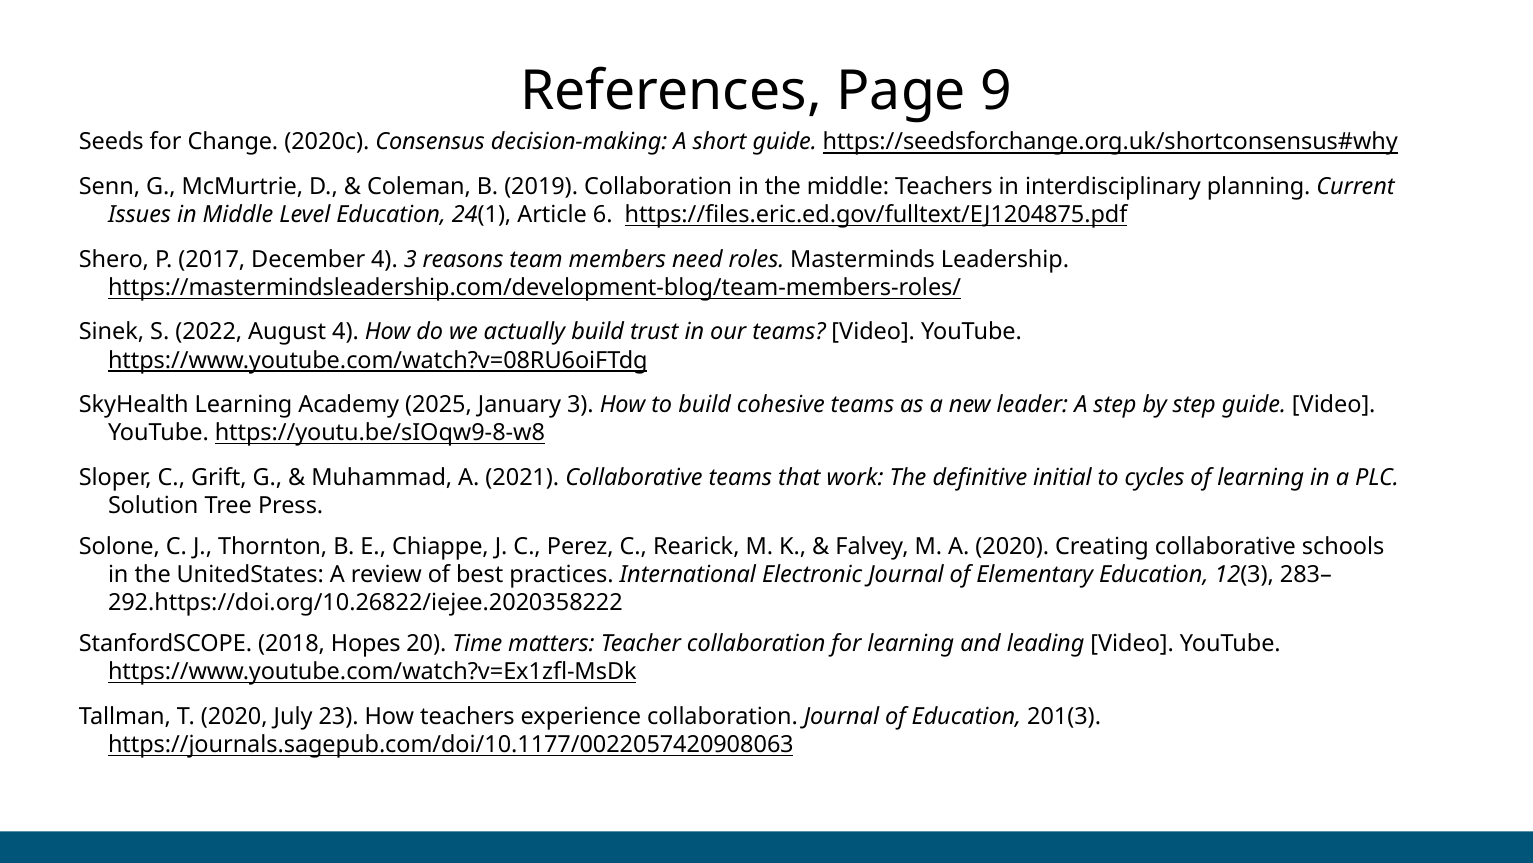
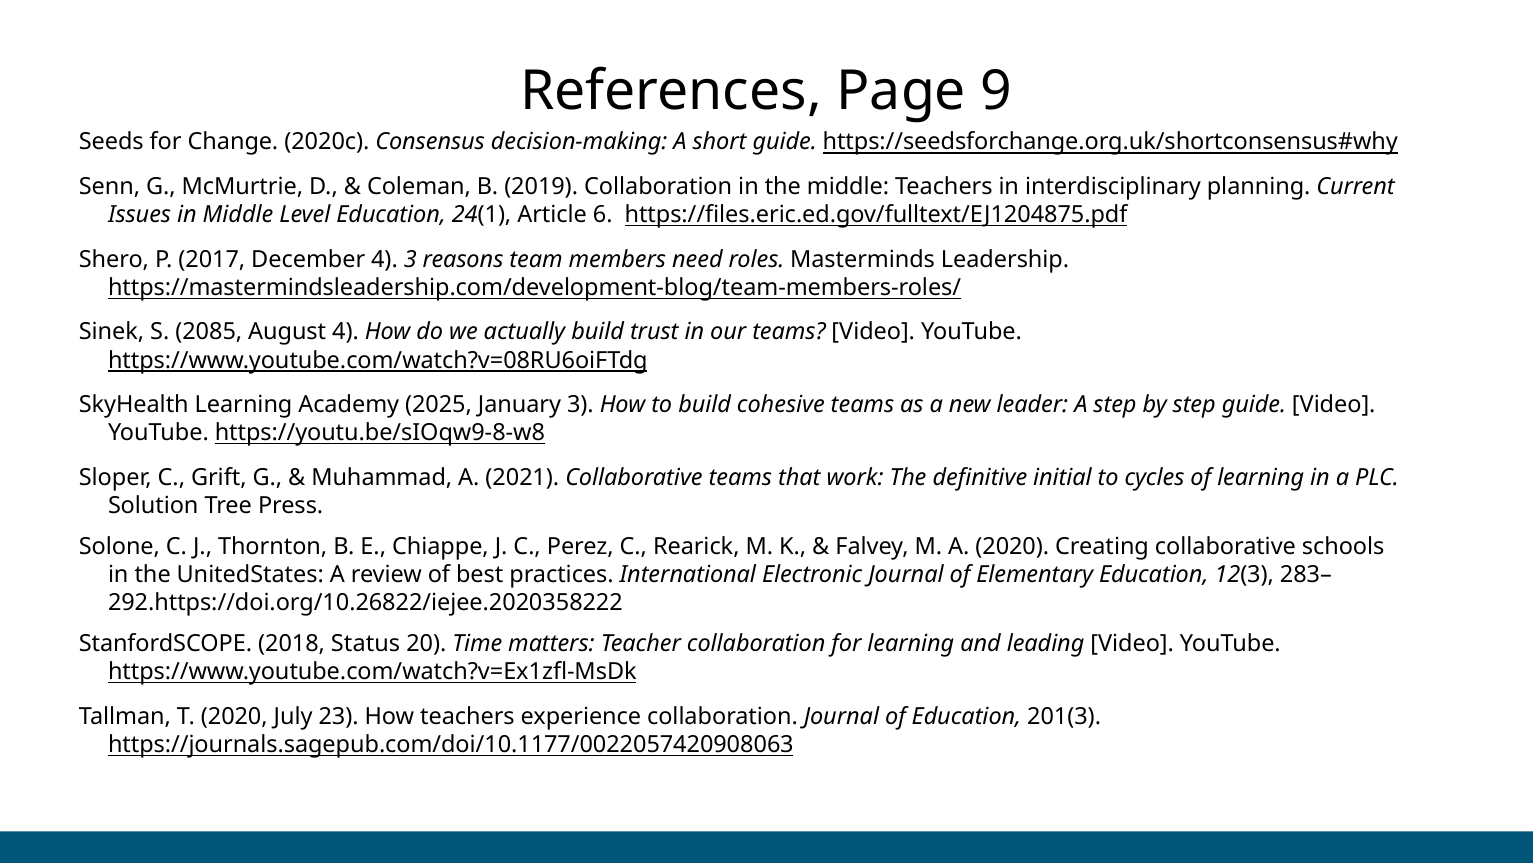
2022: 2022 -> 2085
Hopes: Hopes -> Status
